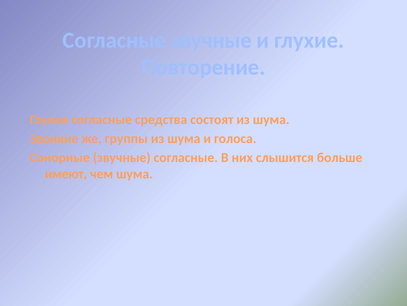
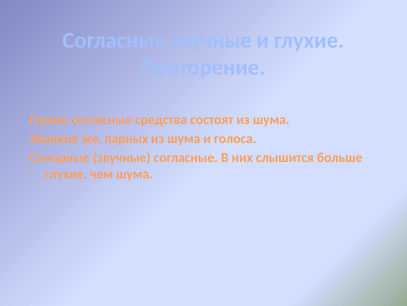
группы: группы -> парных
имеют at (66, 173): имеют -> глухие
